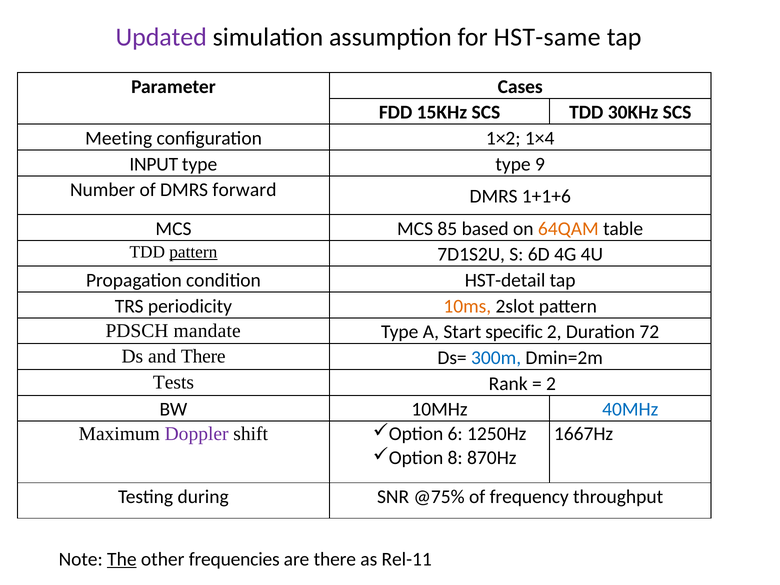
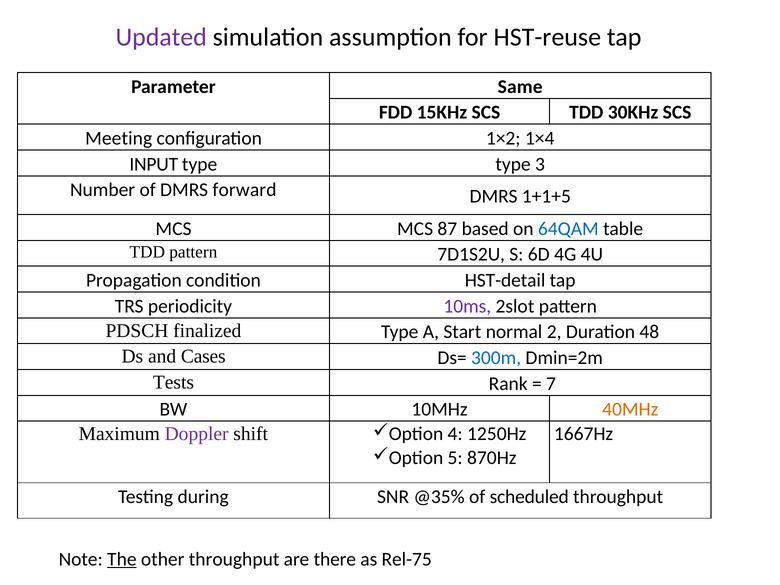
HST-same: HST-same -> HST-reuse
Cases: Cases -> Same
9: 9 -> 3
1+1+6: 1+1+6 -> 1+1+5
85: 85 -> 87
64QAM colour: orange -> blue
pattern at (193, 252) underline: present -> none
10ms colour: orange -> purple
mandate: mandate -> finalized
specific: specific -> normal
72: 72 -> 48
and There: There -> Cases
2 at (551, 384): 2 -> 7
40MHz colour: blue -> orange
6: 6 -> 4
8: 8 -> 5
@75%: @75% -> @35%
frequency: frequency -> scheduled
other frequencies: frequencies -> throughput
Rel-11: Rel-11 -> Rel-75
